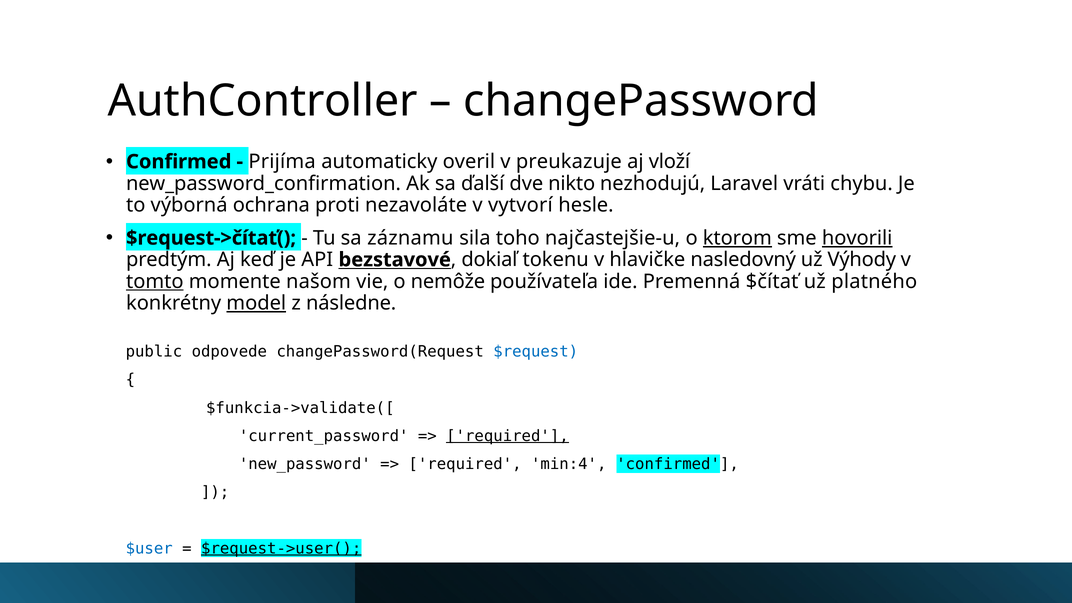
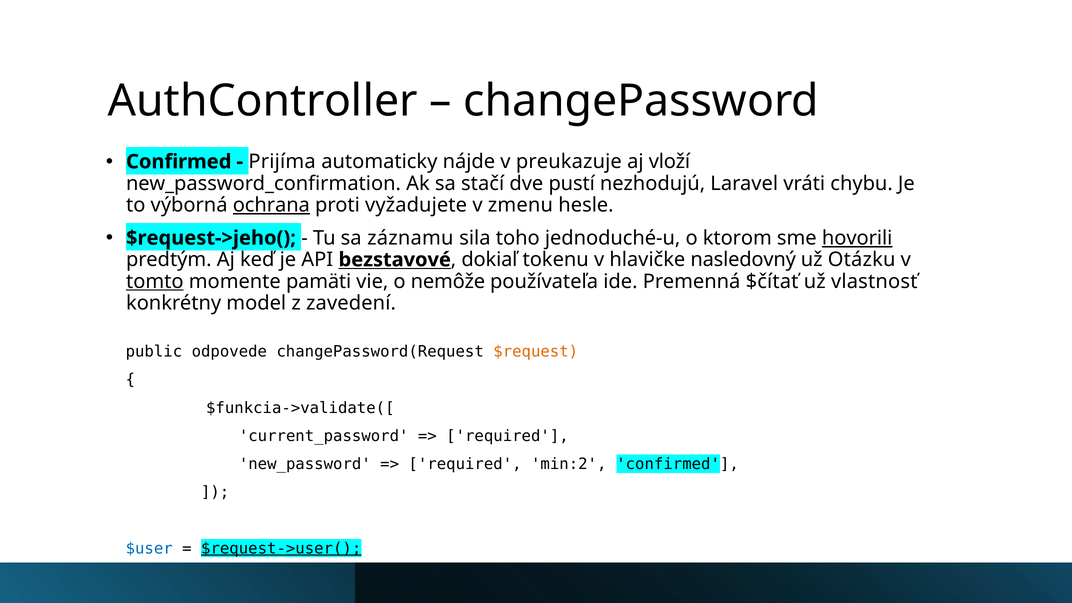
overil: overil -> nájde
ďalší: ďalší -> stačí
nikto: nikto -> pustí
ochrana underline: none -> present
nezavoláte: nezavoláte -> vyžadujete
vytvorí: vytvorí -> zmenu
$request->čítať(: $request->čítať( -> $request->jeho(
najčastejšie-u: najčastejšie-u -> jednoduché-u
ktorom underline: present -> none
Výhody: Výhody -> Otázku
našom: našom -> pamäti
platného: platného -> vlastnosť
model underline: present -> none
následne: následne -> zavedení
$request colour: blue -> orange
required at (507, 436) underline: present -> none
min:4: min:4 -> min:2
